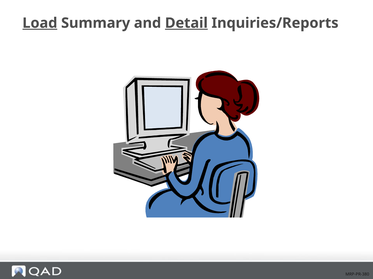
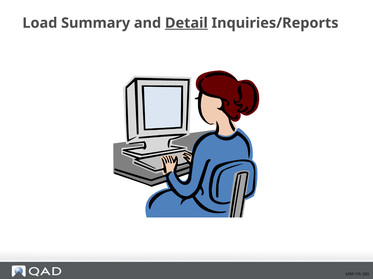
Load underline: present -> none
